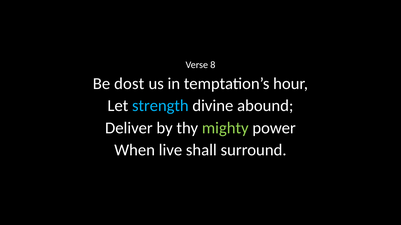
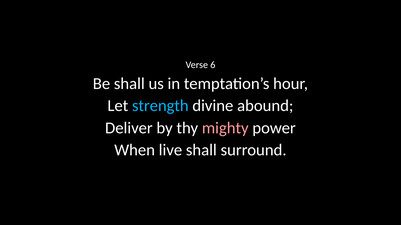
8: 8 -> 6
Be dost: dost -> shall
mighty colour: light green -> pink
